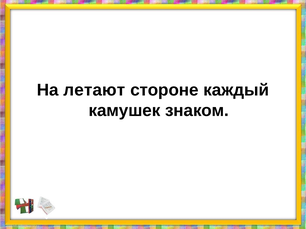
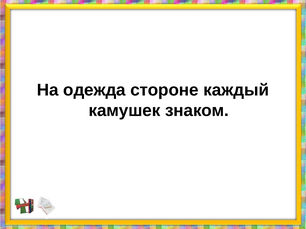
летают: летают -> одежда
